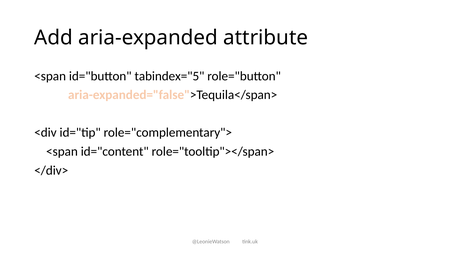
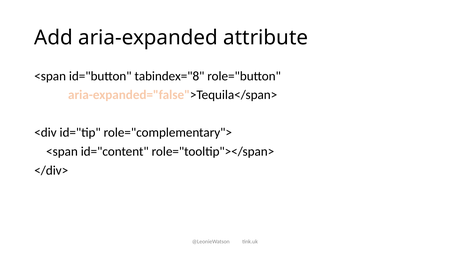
tabindex="5: tabindex="5 -> tabindex="8
